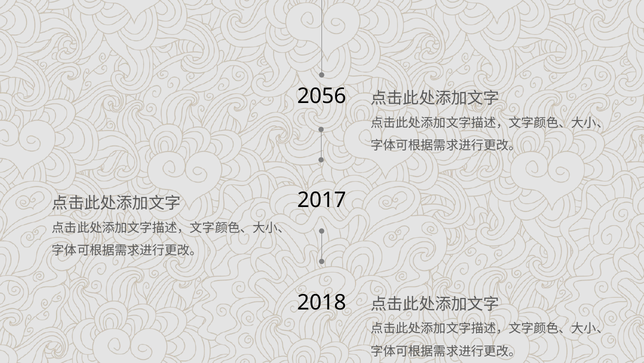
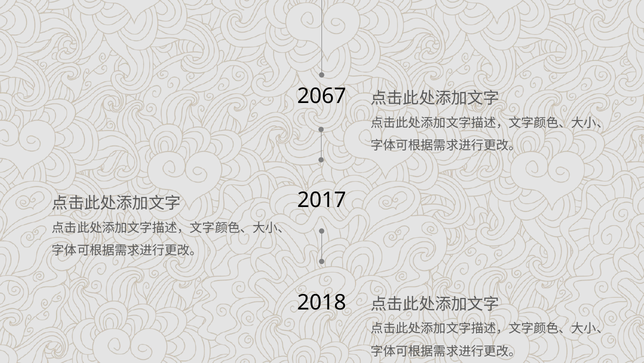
2056: 2056 -> 2067
